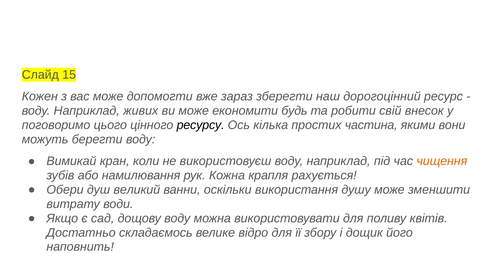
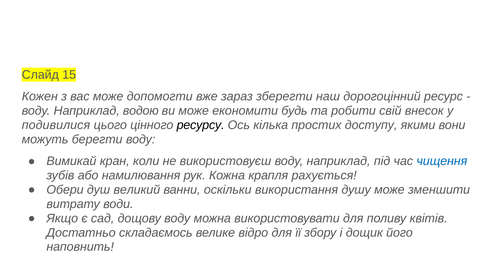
живих: живих -> водою
поговоримо: поговоримо -> подивилися
частина: частина -> доступу
чищення colour: orange -> blue
